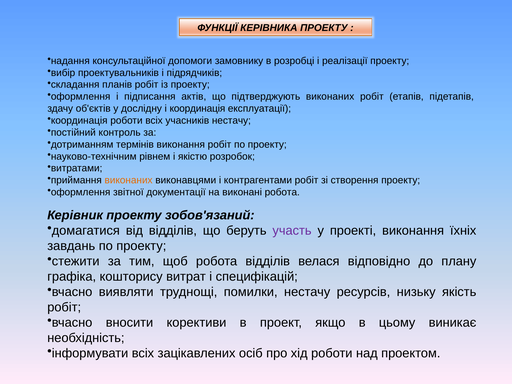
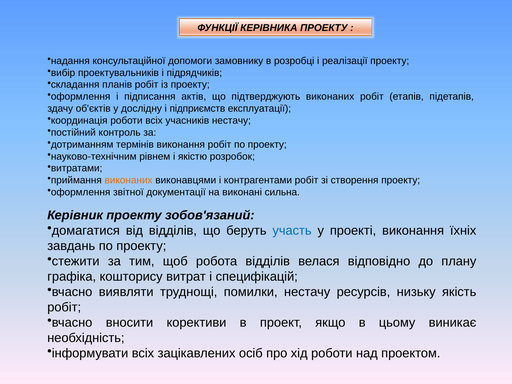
і координація: координація -> підприємств
виконані робота: робота -> сильна
участь colour: purple -> blue
